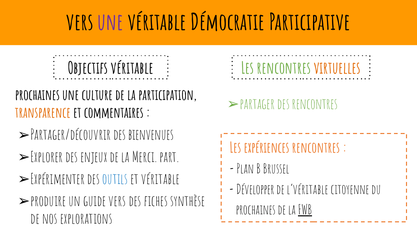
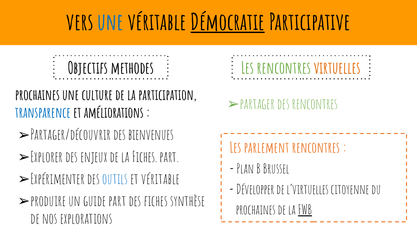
une at (111, 22) colour: purple -> blue
Démocratie underline: none -> present
Objectifs véritable: véritable -> methodes
transparence colour: orange -> blue
commentaires: commentaires -> améliorations
expériences: expériences -> parlement
la Merci: Merci -> Fiches
l’véritable: l’véritable -> l’virtuelles
guide vers: vers -> part
